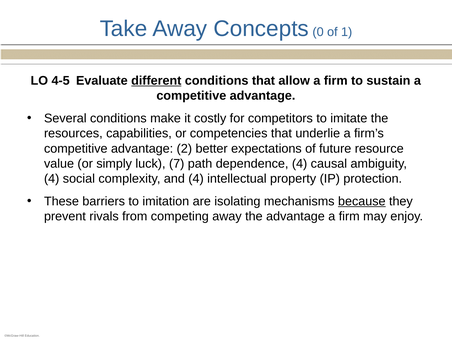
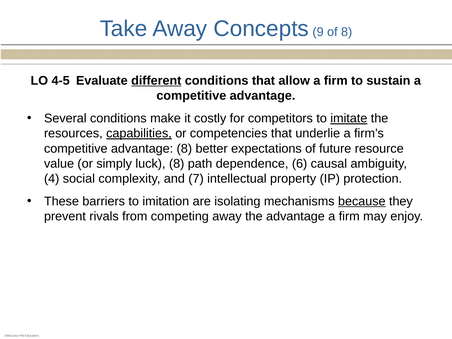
0: 0 -> 9
of 1: 1 -> 8
imitate underline: none -> present
capabilities underline: none -> present
advantage 2: 2 -> 8
luck 7: 7 -> 8
dependence 4: 4 -> 6
and 4: 4 -> 7
